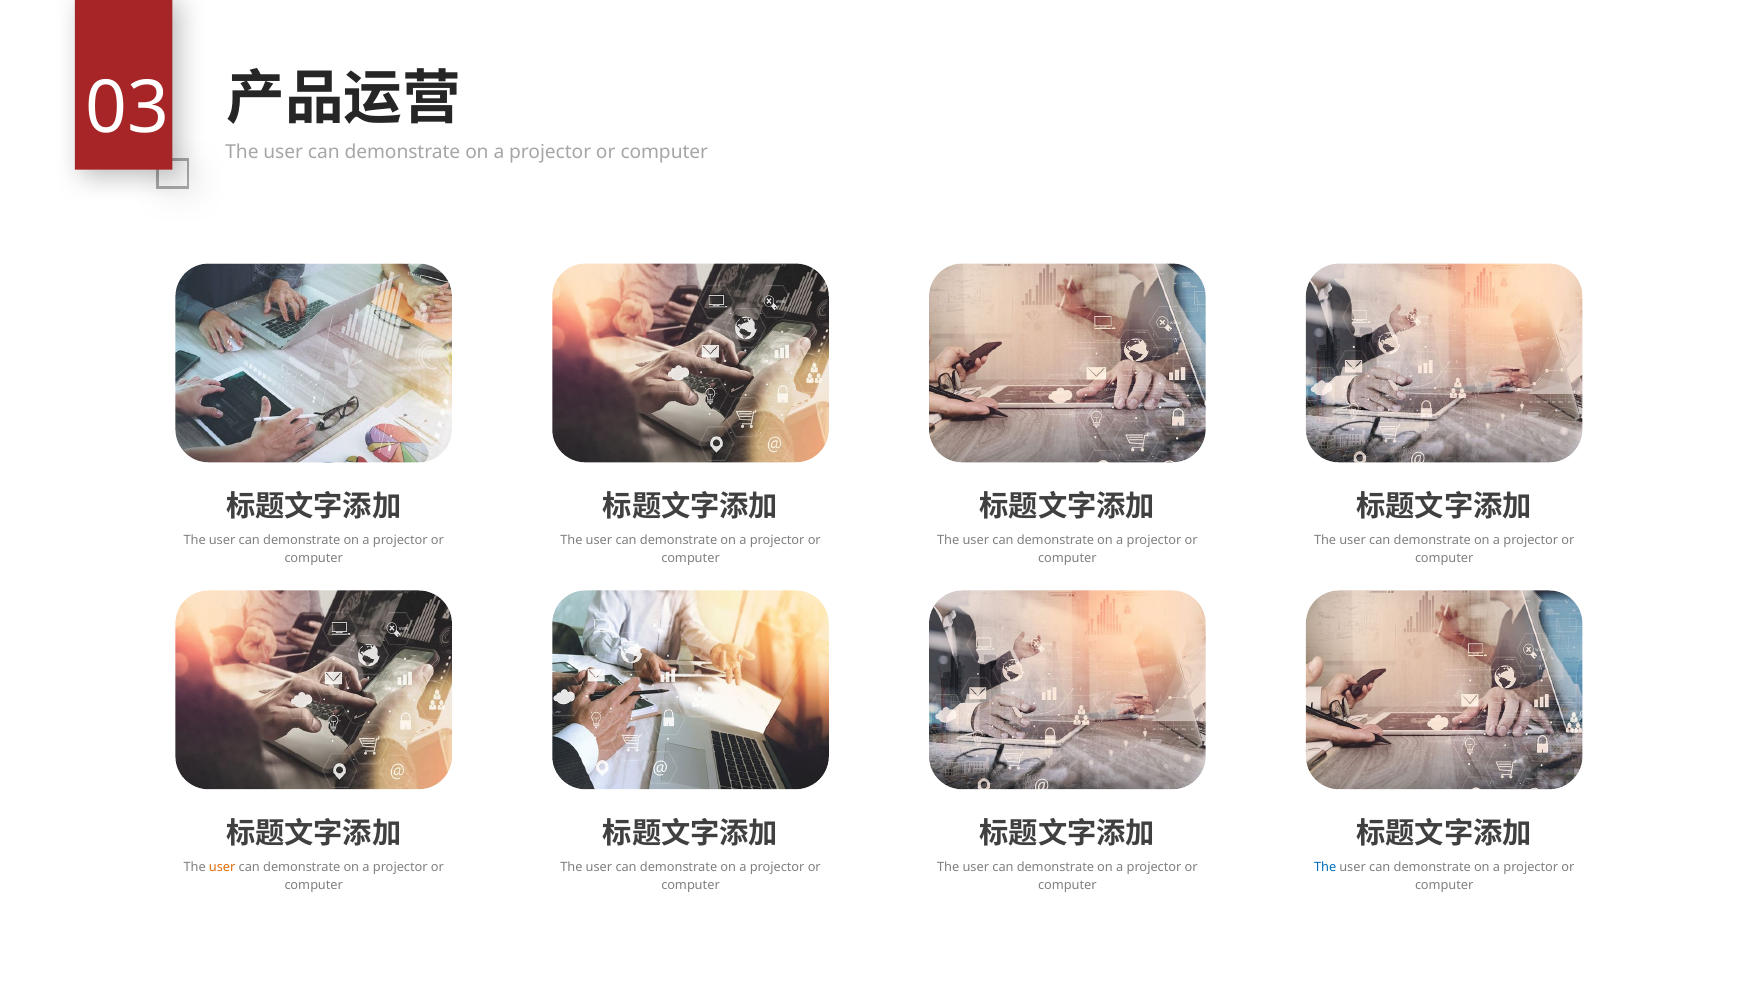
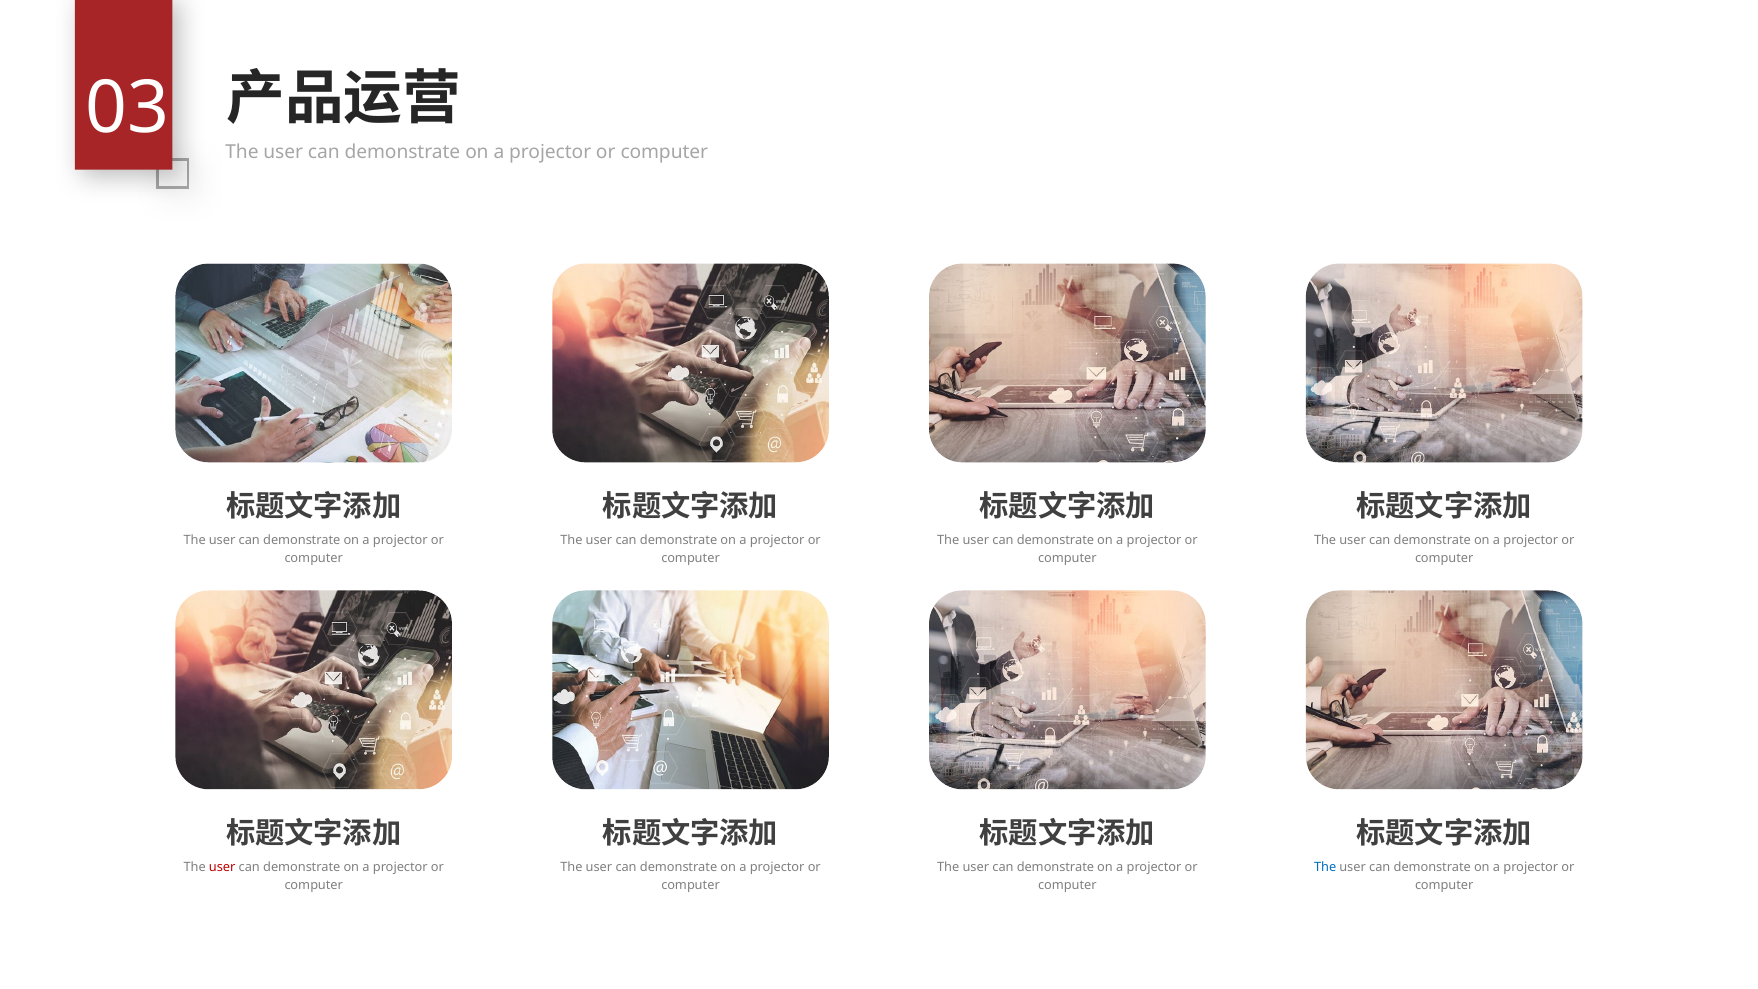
user at (222, 867) colour: orange -> red
